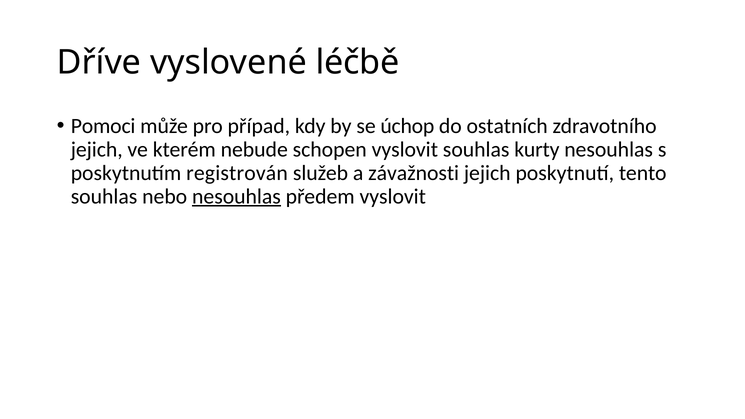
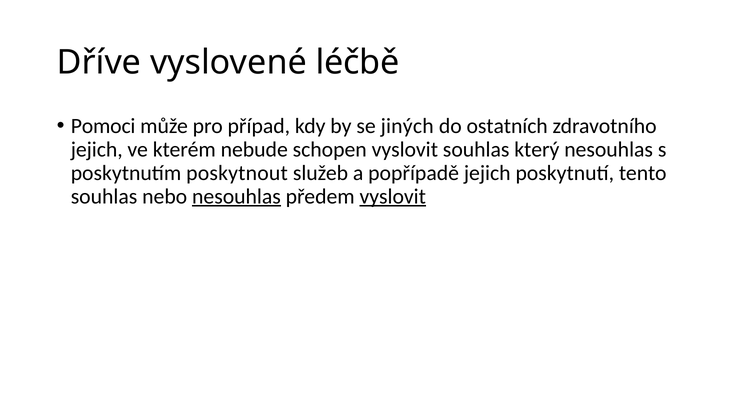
úchop: úchop -> jiných
kurty: kurty -> který
registrován: registrován -> poskytnout
závažnosti: závažnosti -> popřípadě
vyslovit at (393, 196) underline: none -> present
